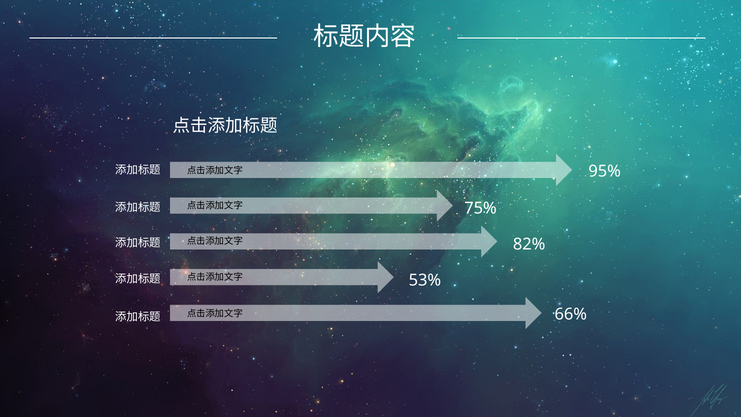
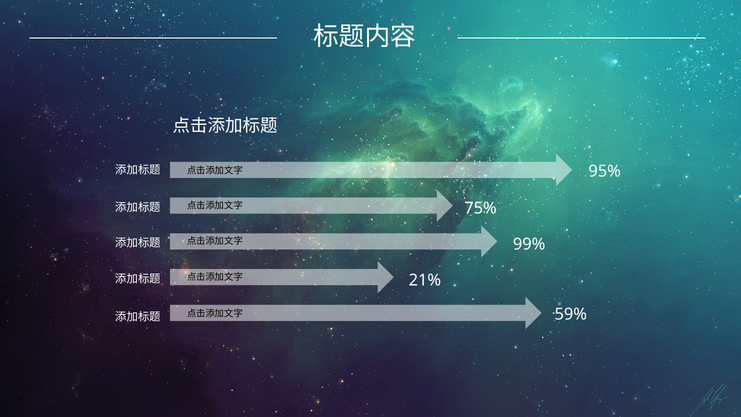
82%: 82% -> 99%
53%: 53% -> 21%
66%: 66% -> 59%
